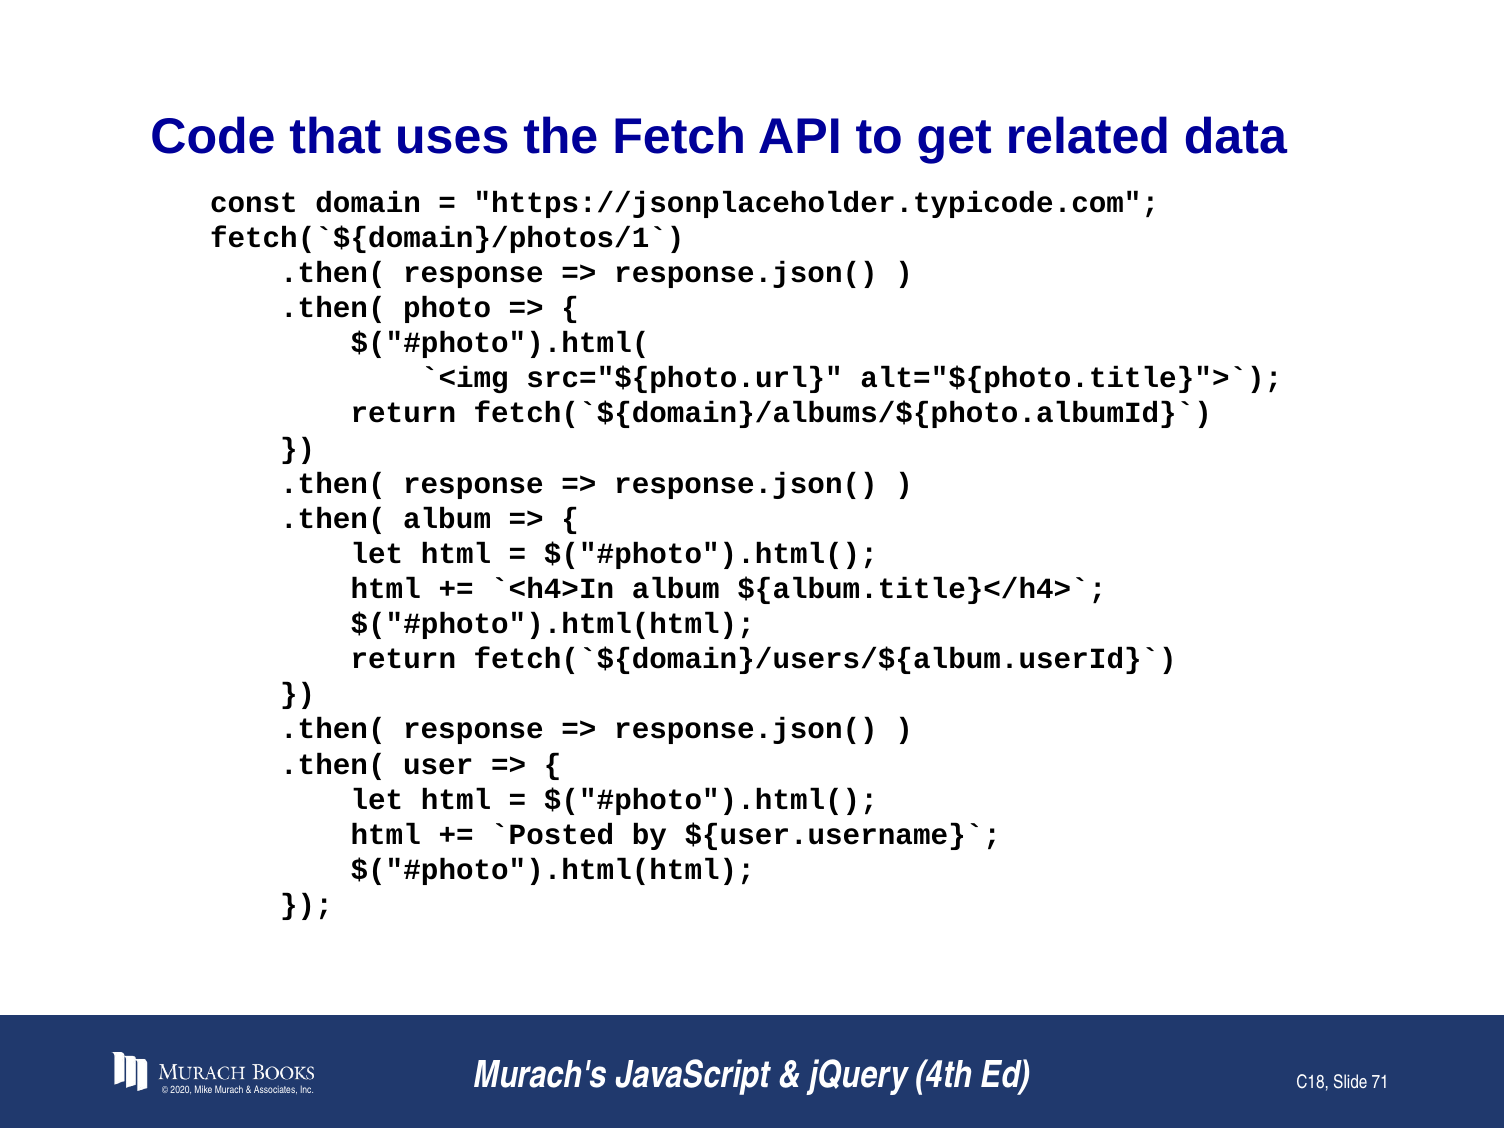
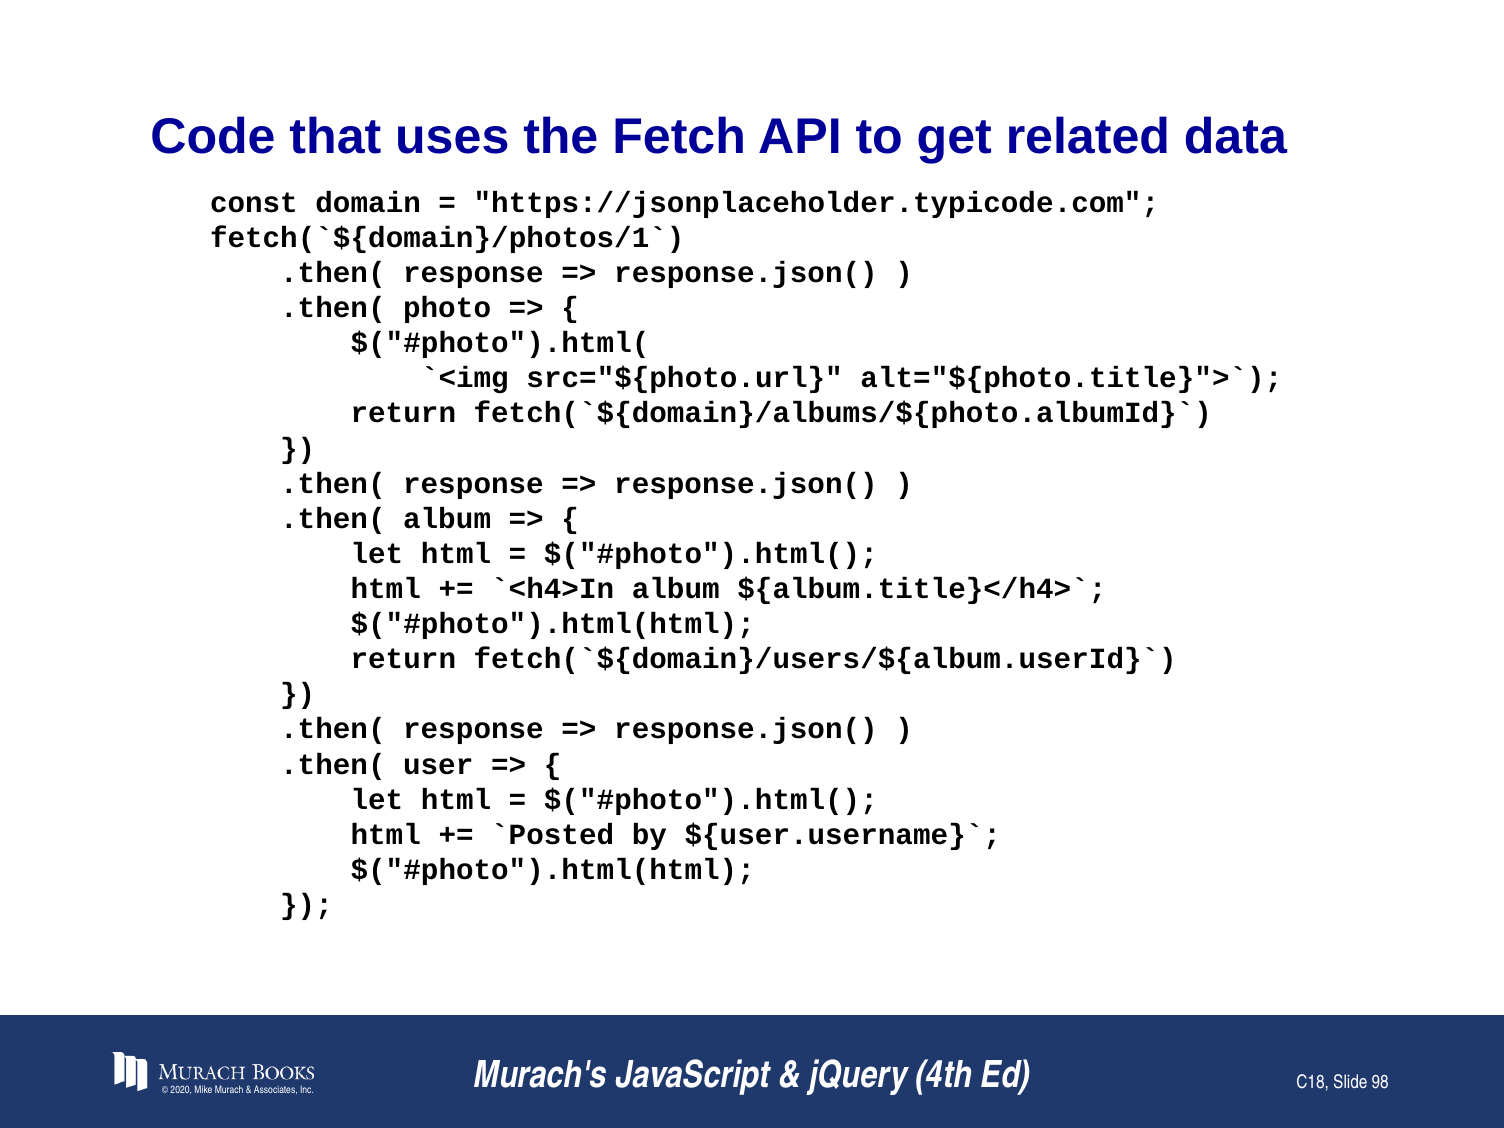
71: 71 -> 98
